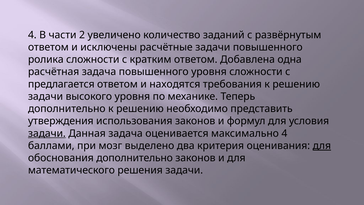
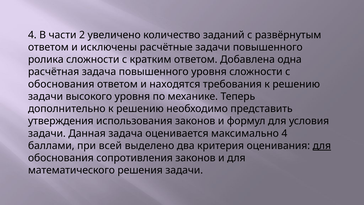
предлагается at (61, 84): предлагается -> обоснования
задачи at (47, 133) underline: present -> none
мозг: мозг -> всей
обоснования дополнительно: дополнительно -> сопротивления
